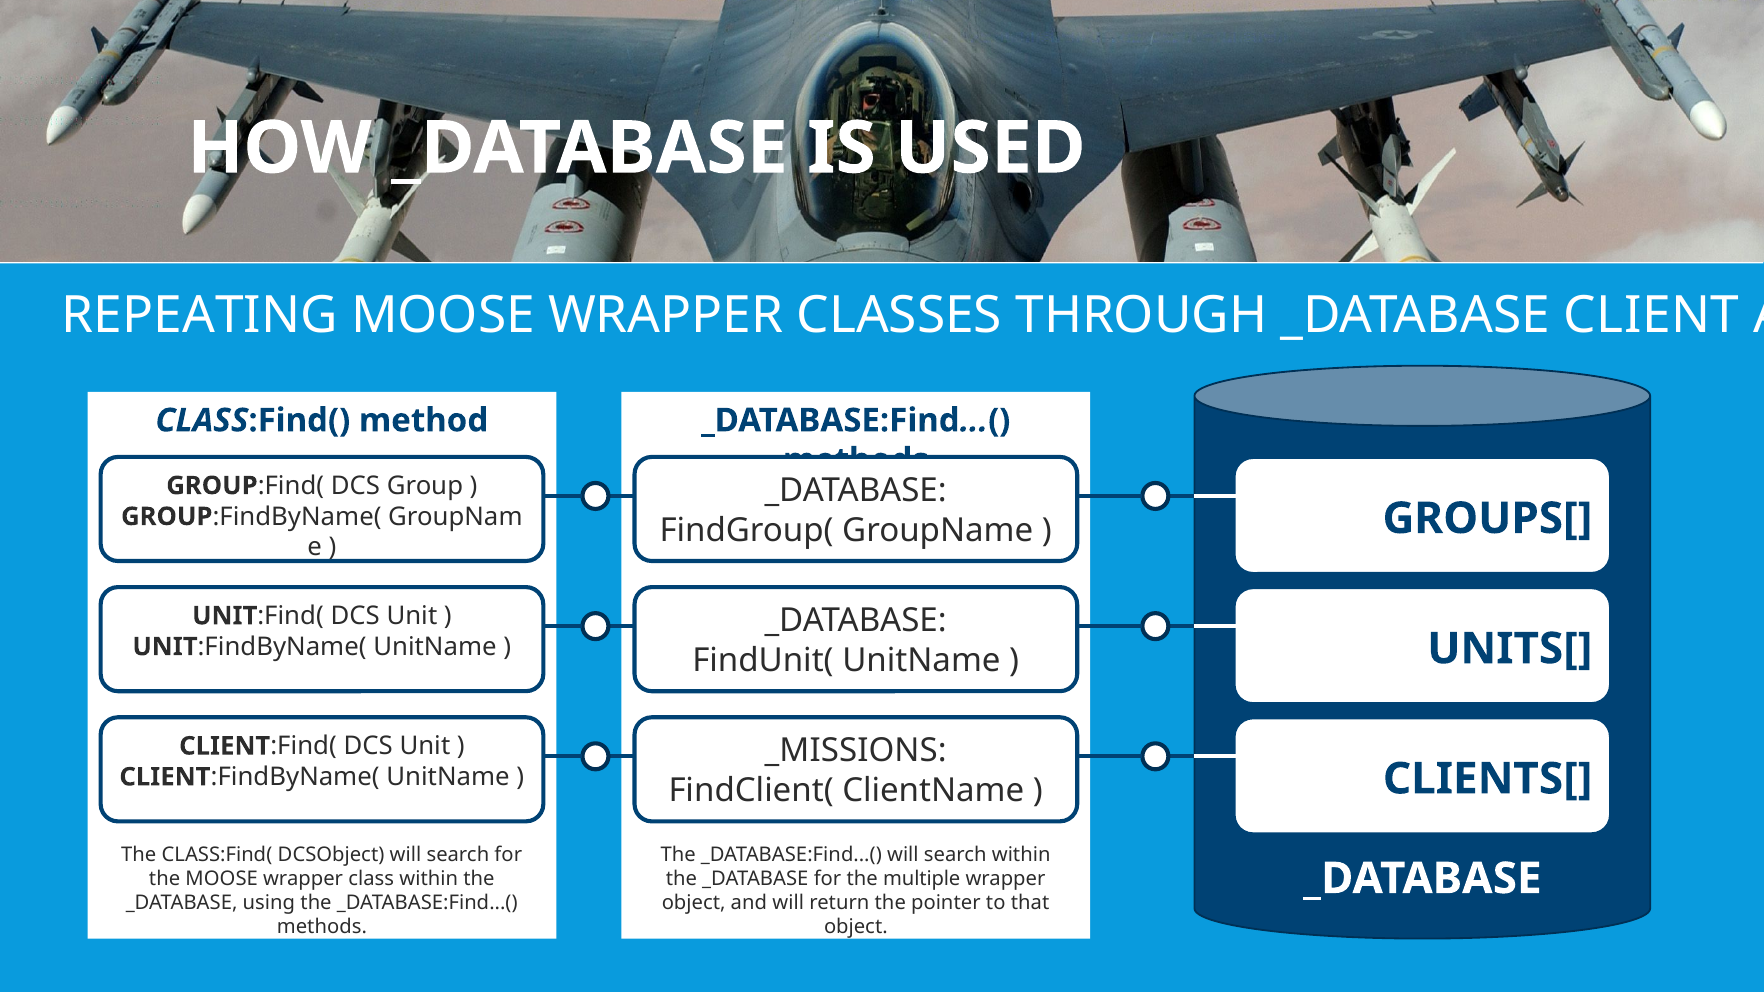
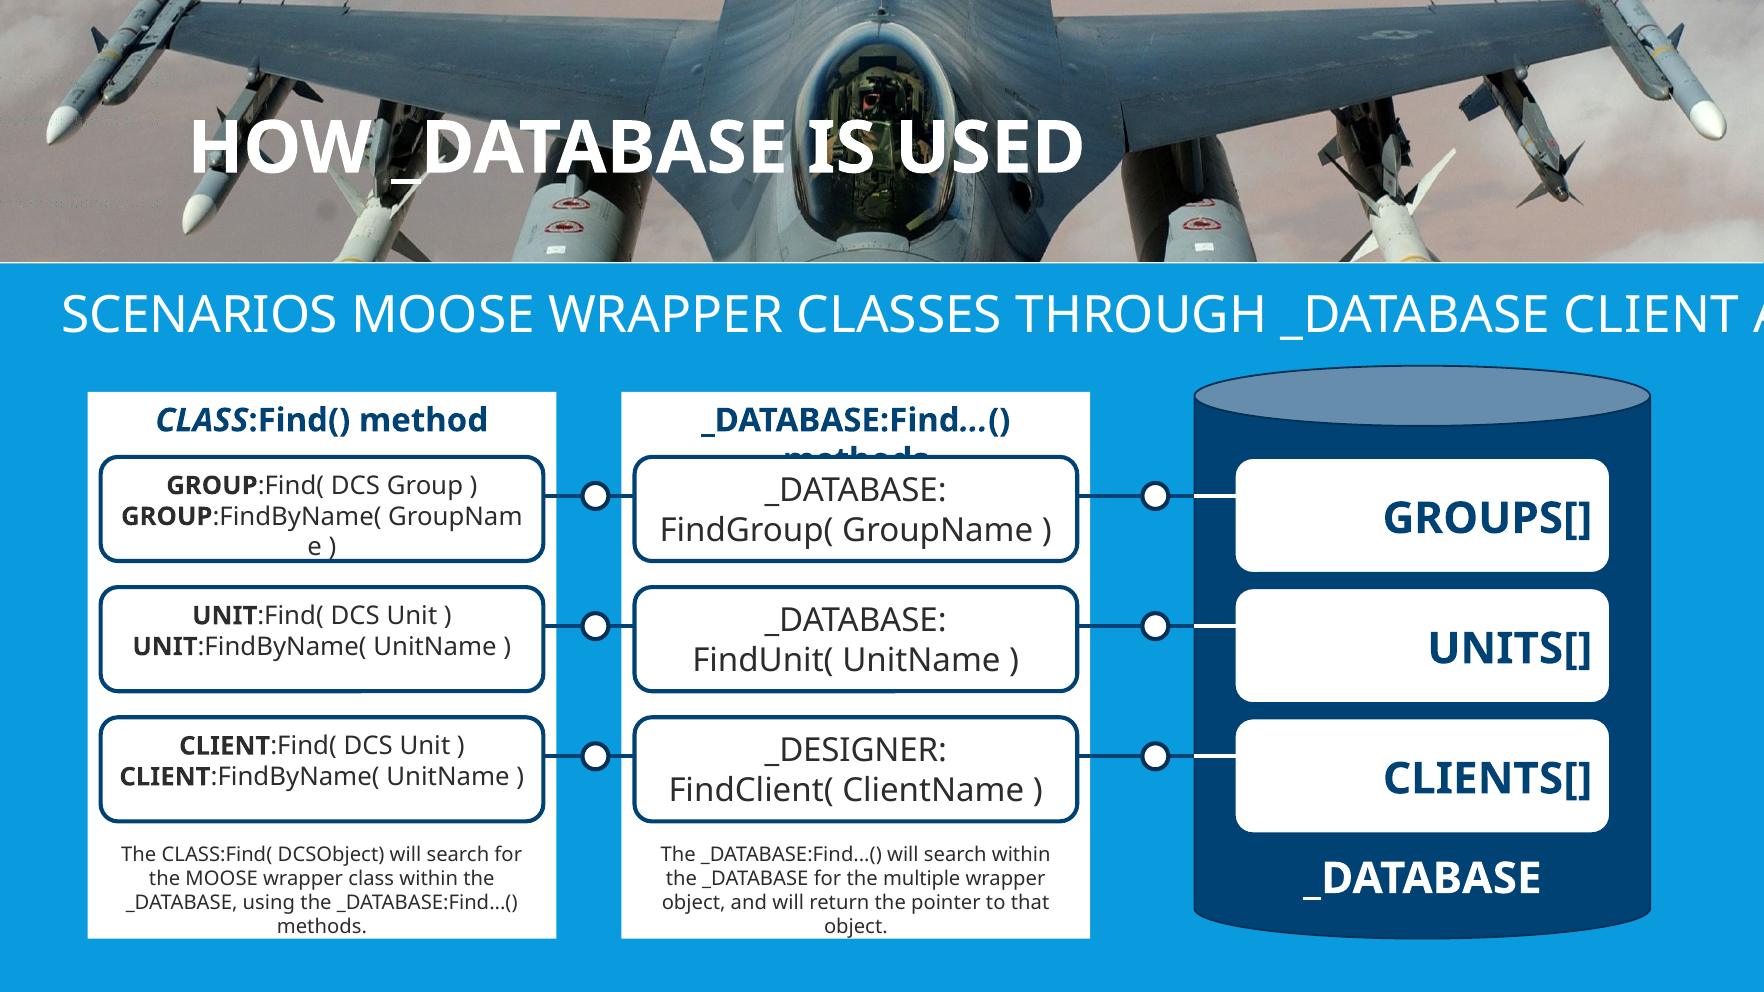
REPEATING: REPEATING -> SCENARIOS
_MISSIONS: _MISSIONS -> _DESIGNER
